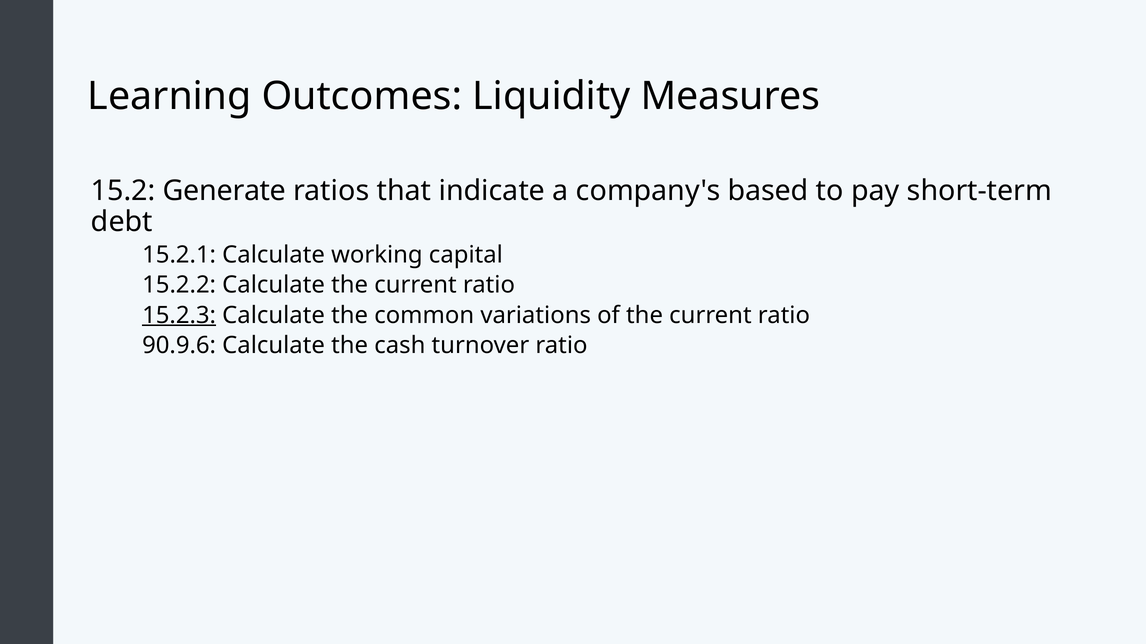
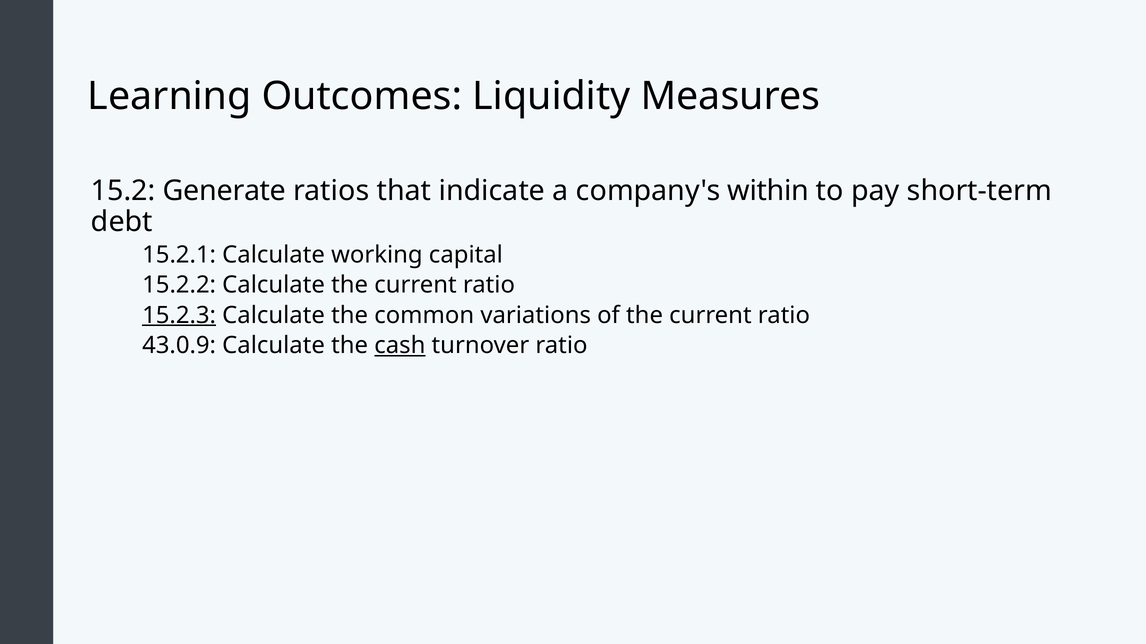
based: based -> within
90.9.6: 90.9.6 -> 43.0.9
cash underline: none -> present
